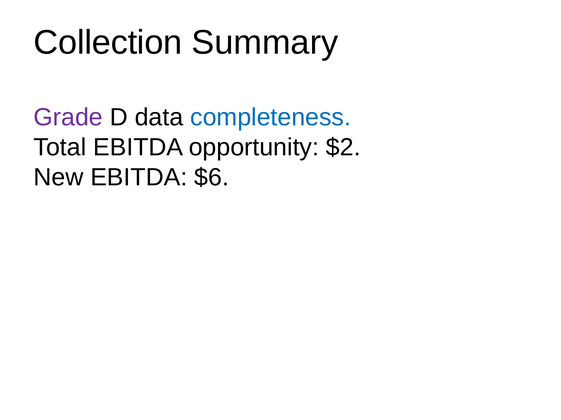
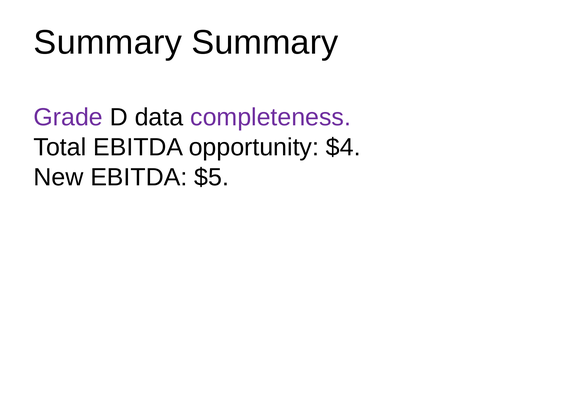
Collection at (108, 43): Collection -> Summary
completeness colour: blue -> purple
$2: $2 -> $4
$6: $6 -> $5
